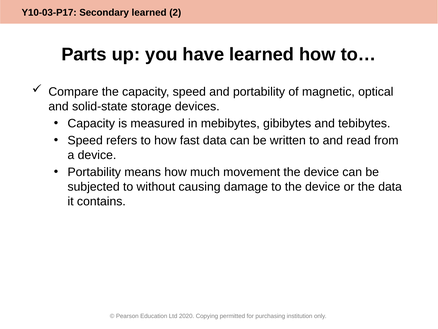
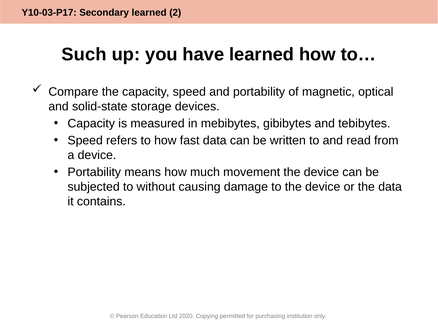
Parts: Parts -> Such
